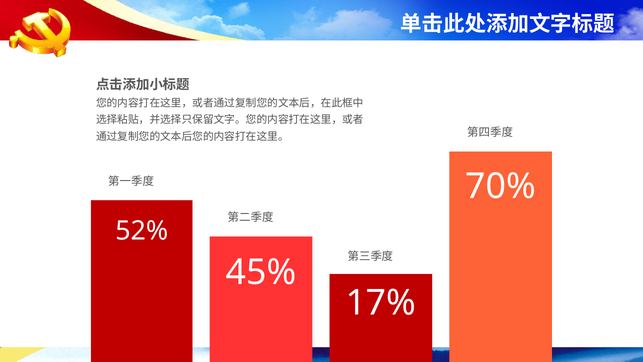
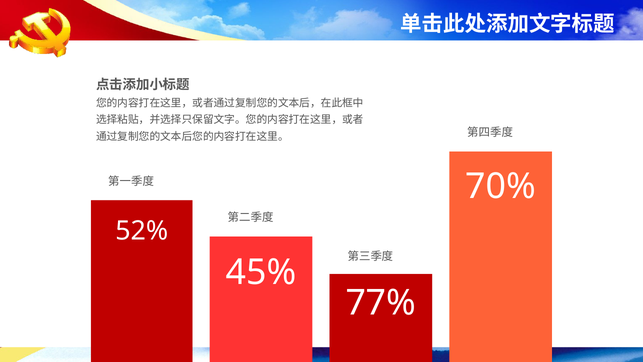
17%: 17% -> 77%
